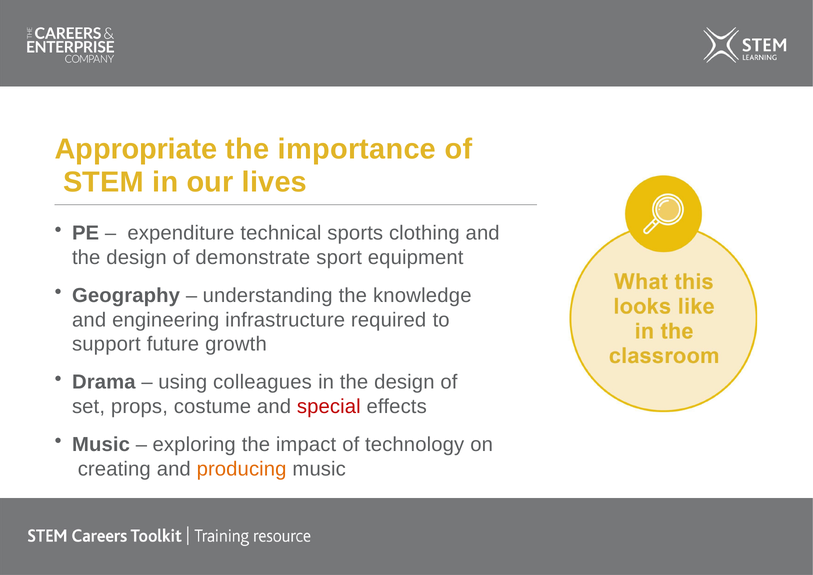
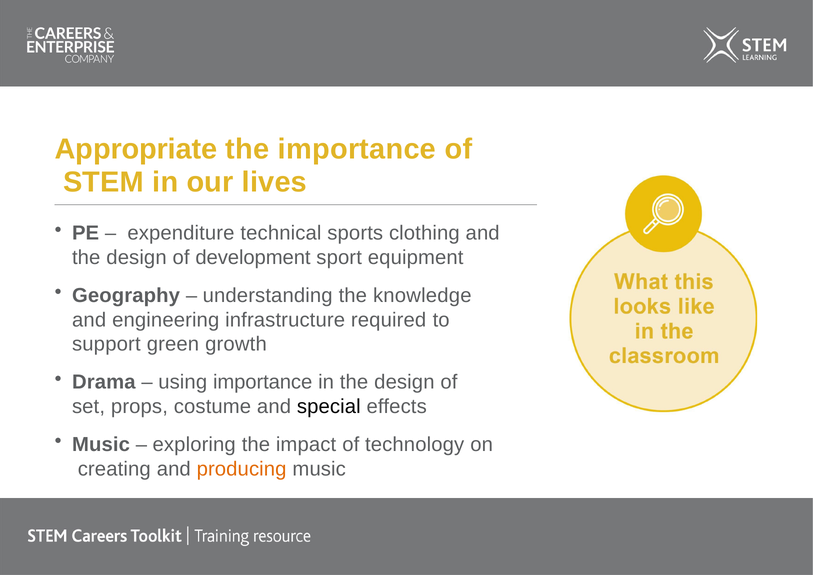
demonstrate: demonstrate -> development
future: future -> green
using colleagues: colleagues -> importance
special colour: red -> black
